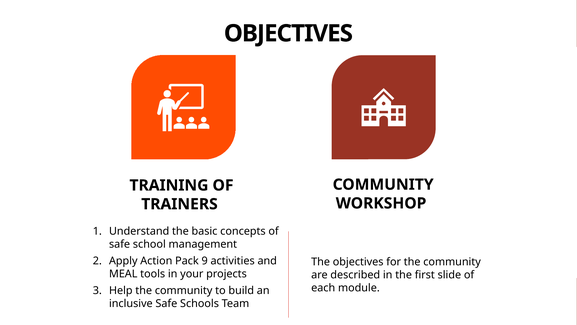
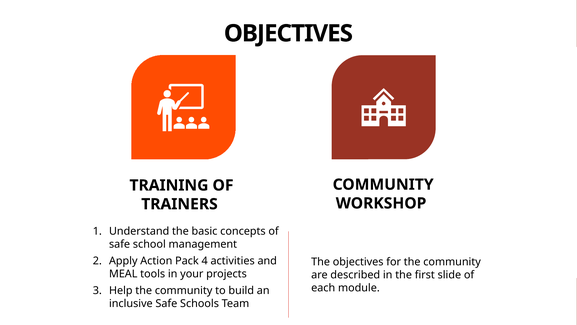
9: 9 -> 4
